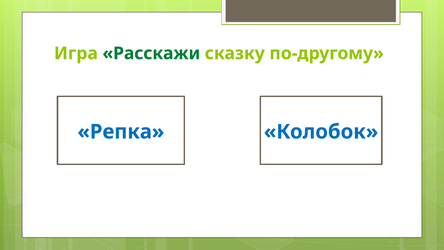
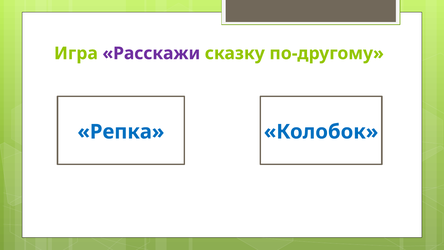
Расскажи colour: green -> purple
